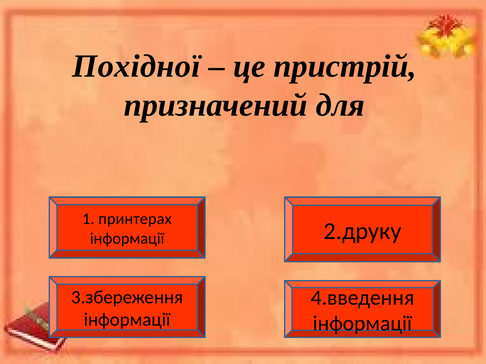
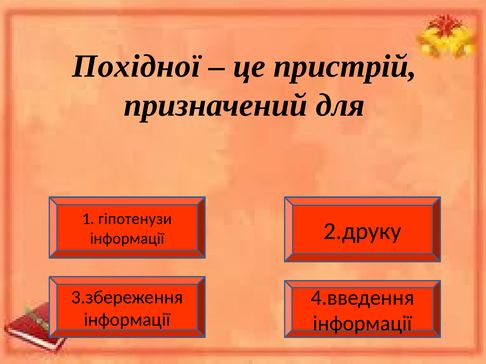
принтерах: принтерах -> гіпотенузи
